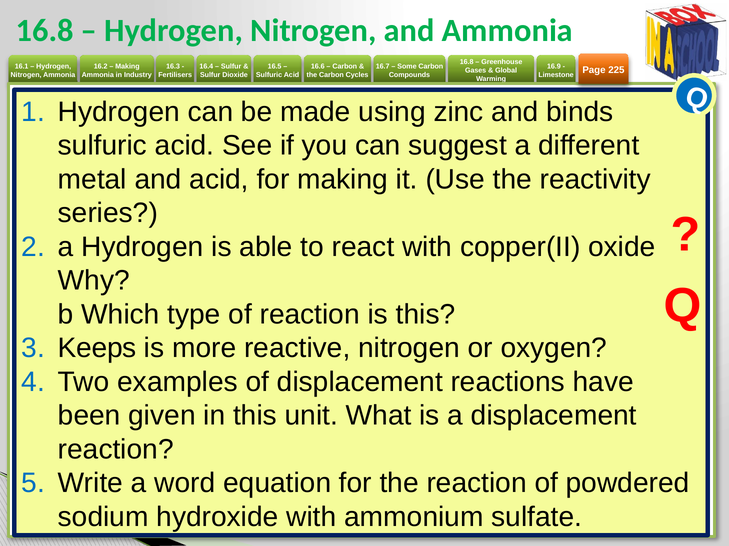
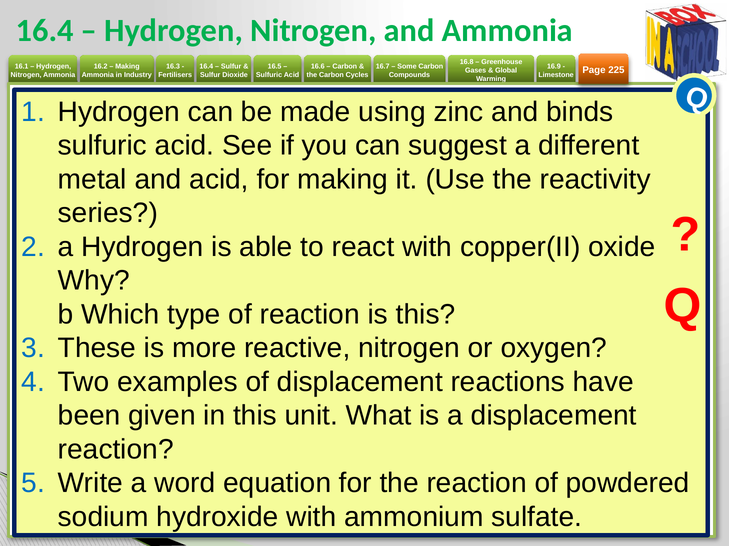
16.8 at (45, 31): 16.8 -> 16.4
Keeps: Keeps -> These
